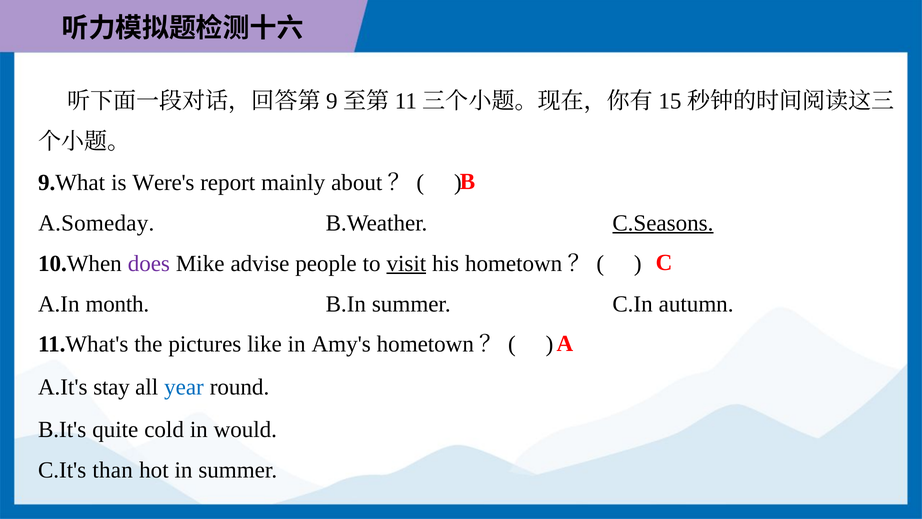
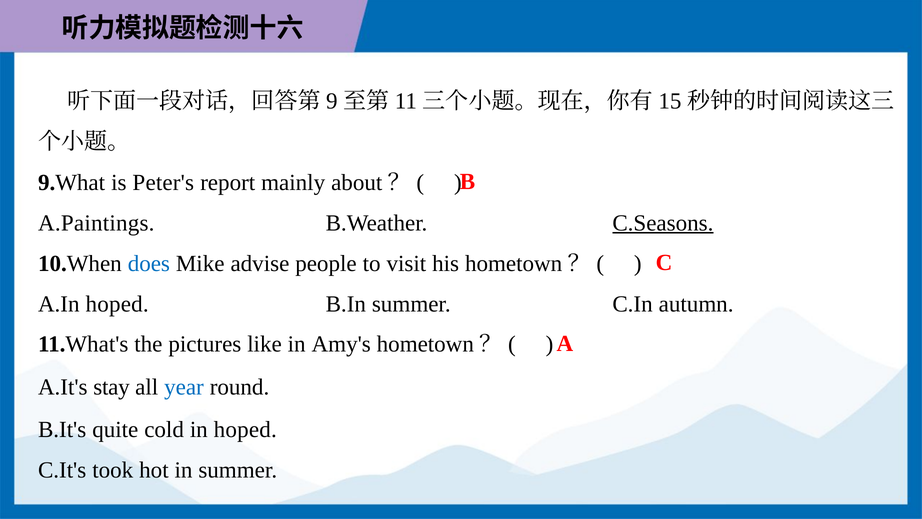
Were's: Were's -> Peter's
A.Someday: A.Someday -> A.Paintings
does colour: purple -> blue
visit underline: present -> none
A.In month: month -> hoped
in would: would -> hoped
than: than -> took
